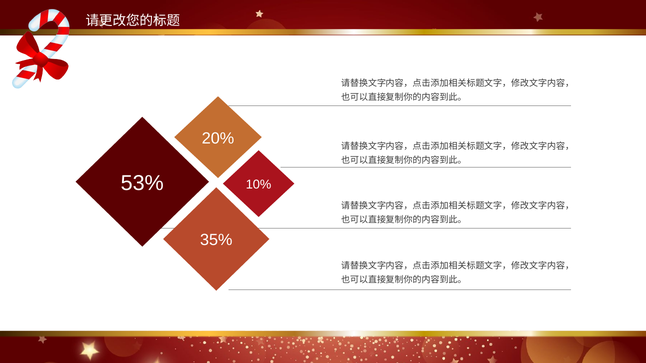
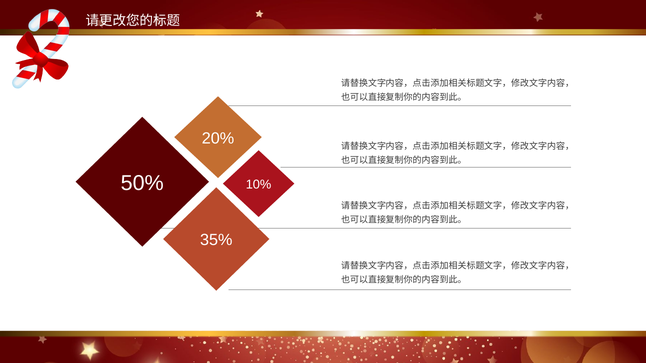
53%: 53% -> 50%
